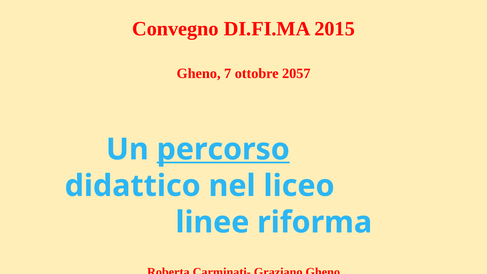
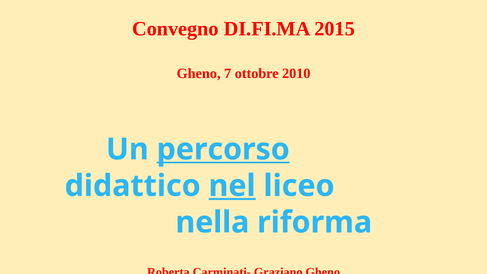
2057: 2057 -> 2010
nel underline: none -> present
linee: linee -> nella
